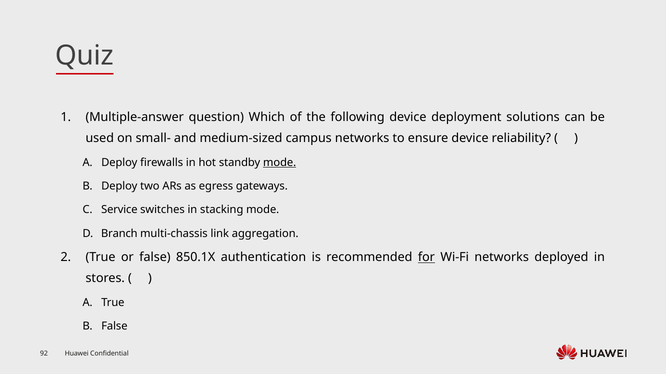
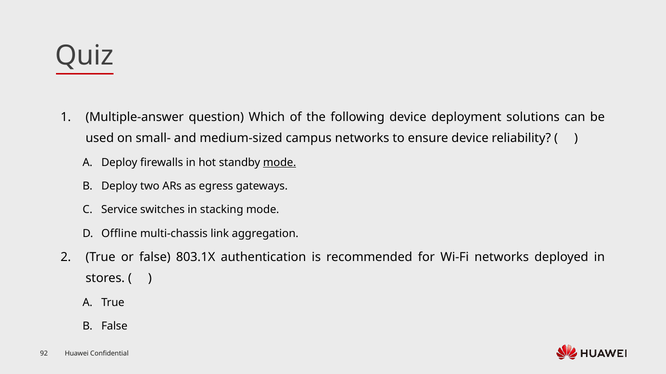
Branch: Branch -> Offline
850.1X: 850.1X -> 803.1X
for underline: present -> none
